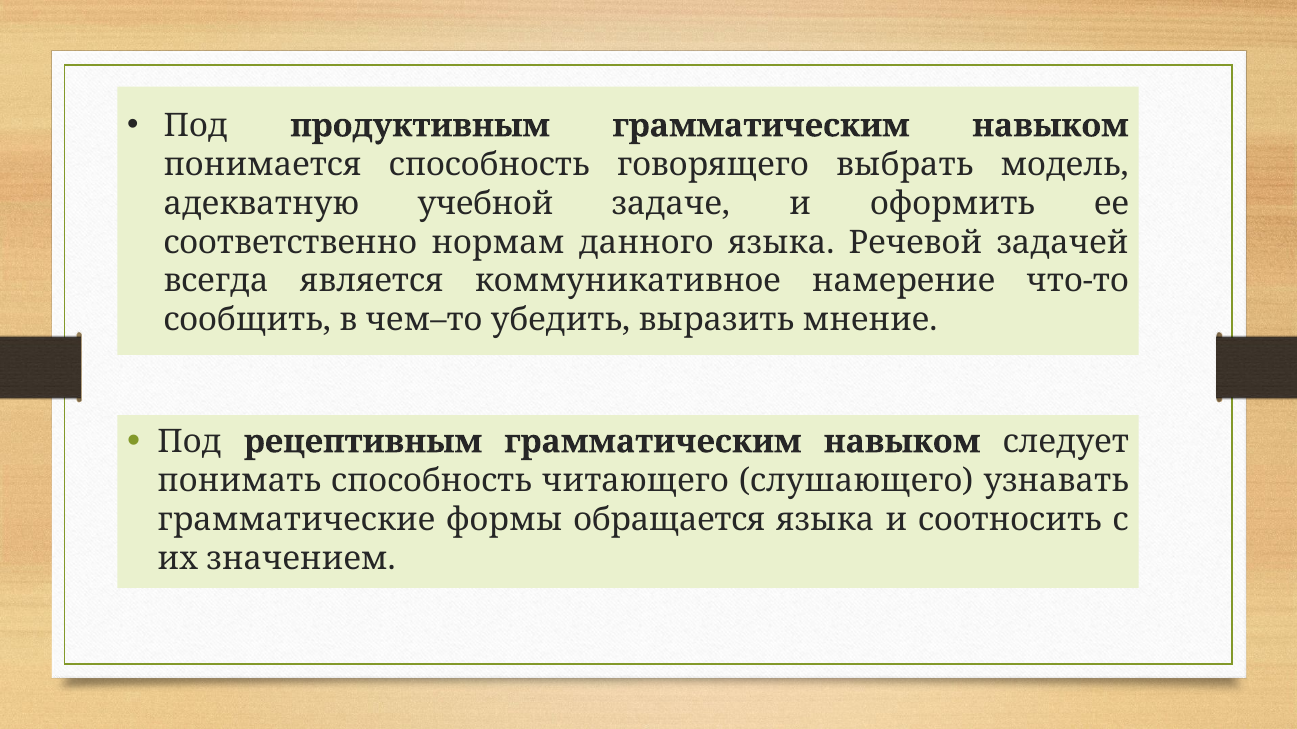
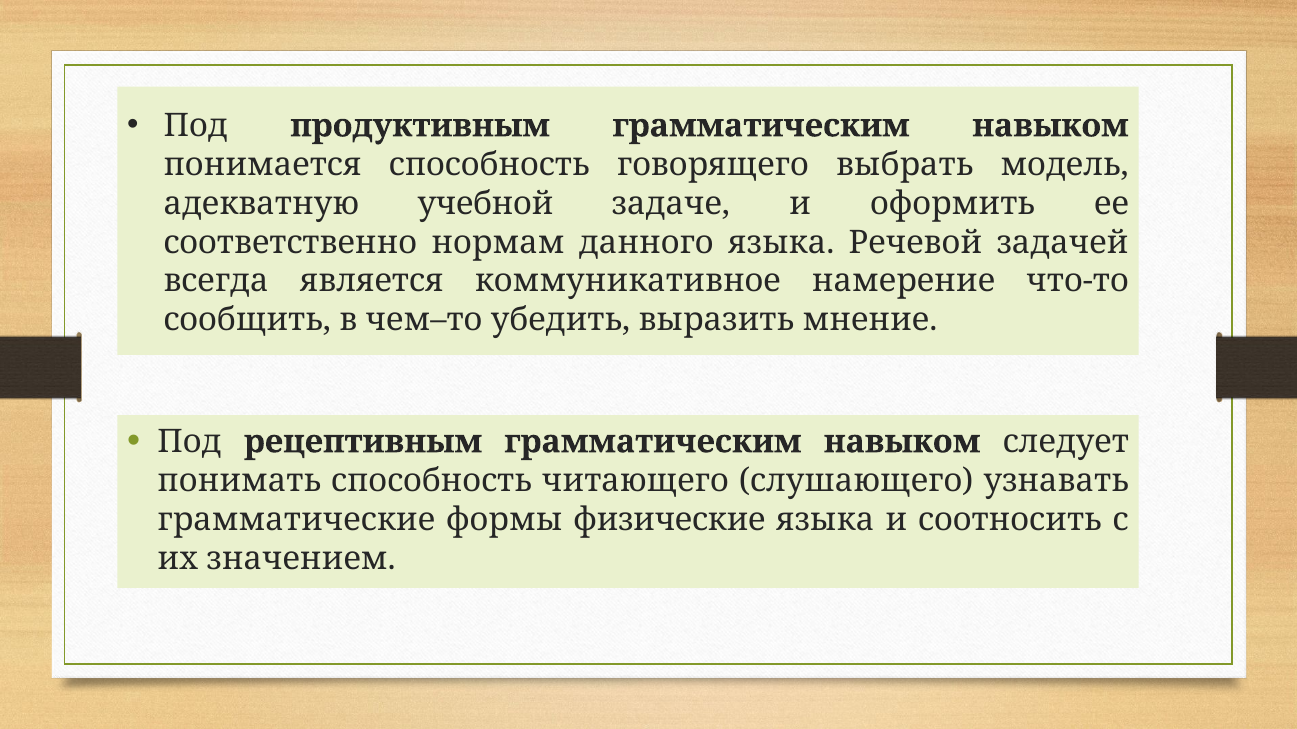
обращается: обращается -> физические
